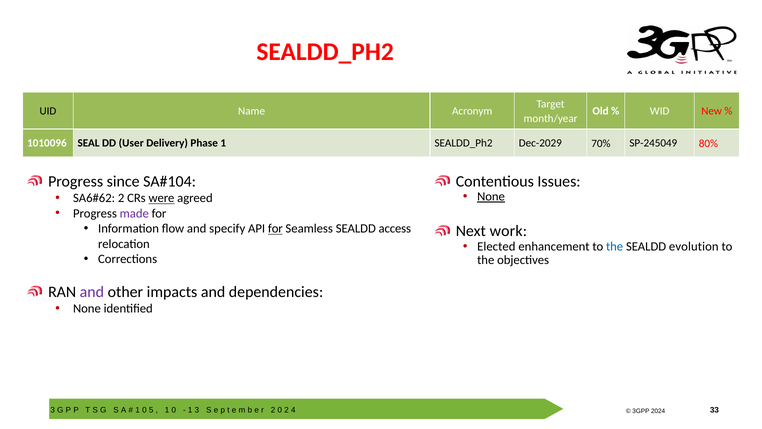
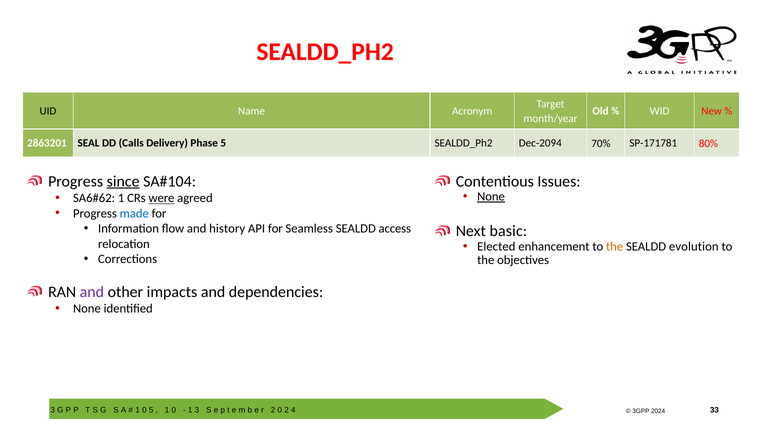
1010096: 1010096 -> 2863201
User: User -> Calls
Phase 1: 1 -> 5
Dec-2029: Dec-2029 -> Dec-2094
SP-245049: SP-245049 -> SP-171781
since underline: none -> present
2 at (121, 198): 2 -> 1
made colour: purple -> blue
specify: specify -> history
for at (275, 229) underline: present -> none
work: work -> basic
the at (615, 246) colour: blue -> orange
